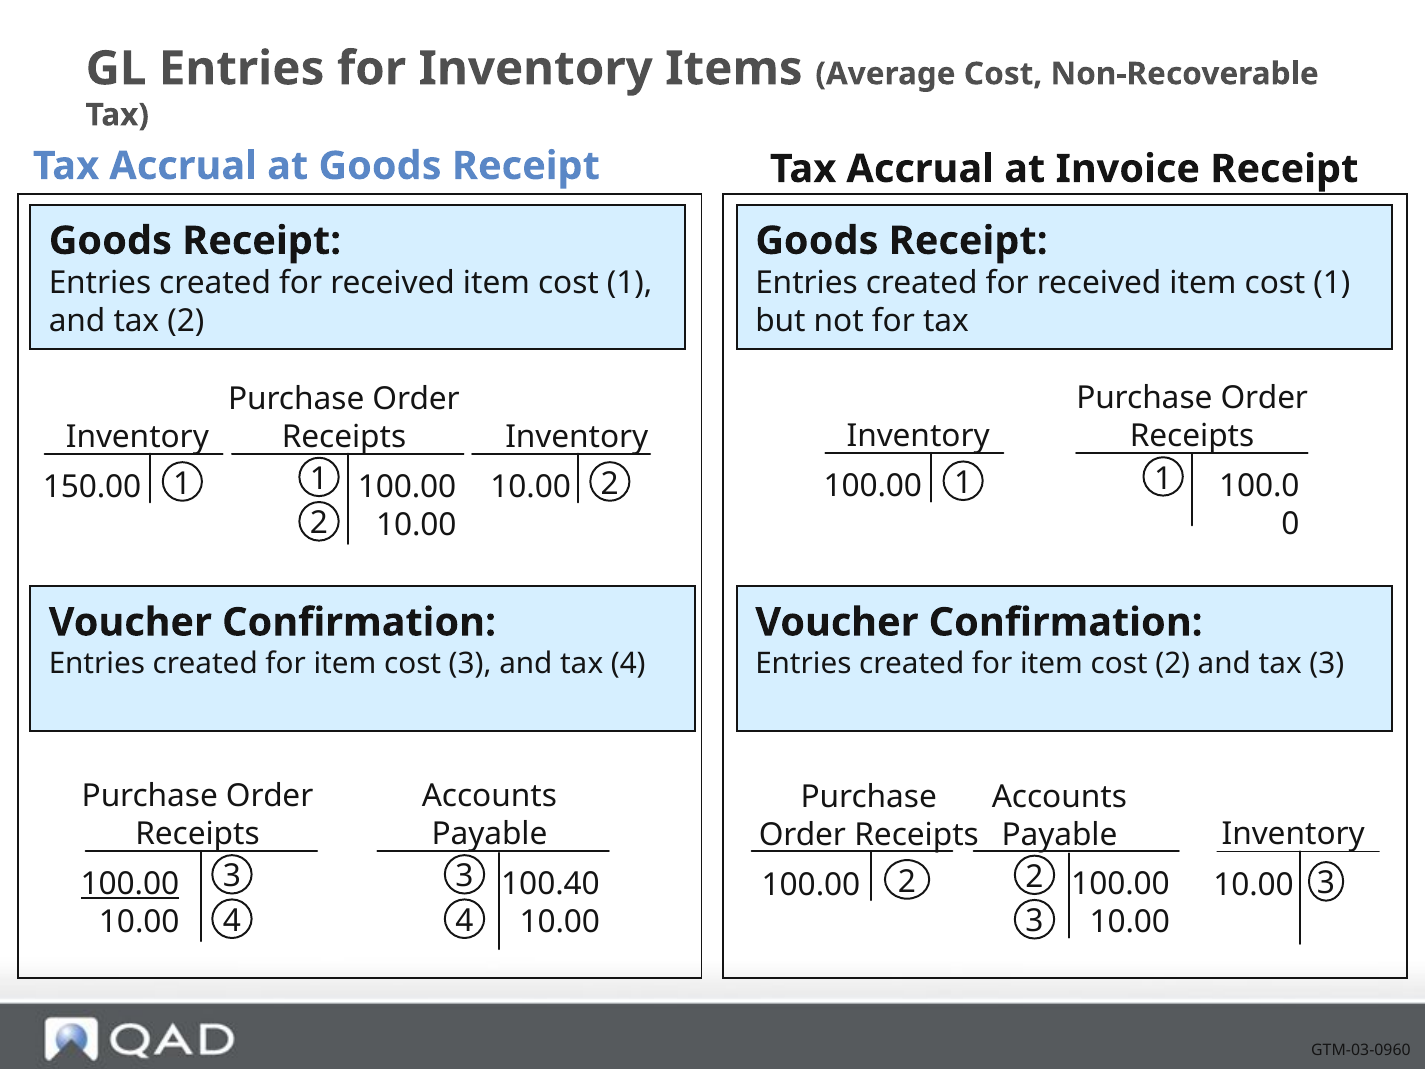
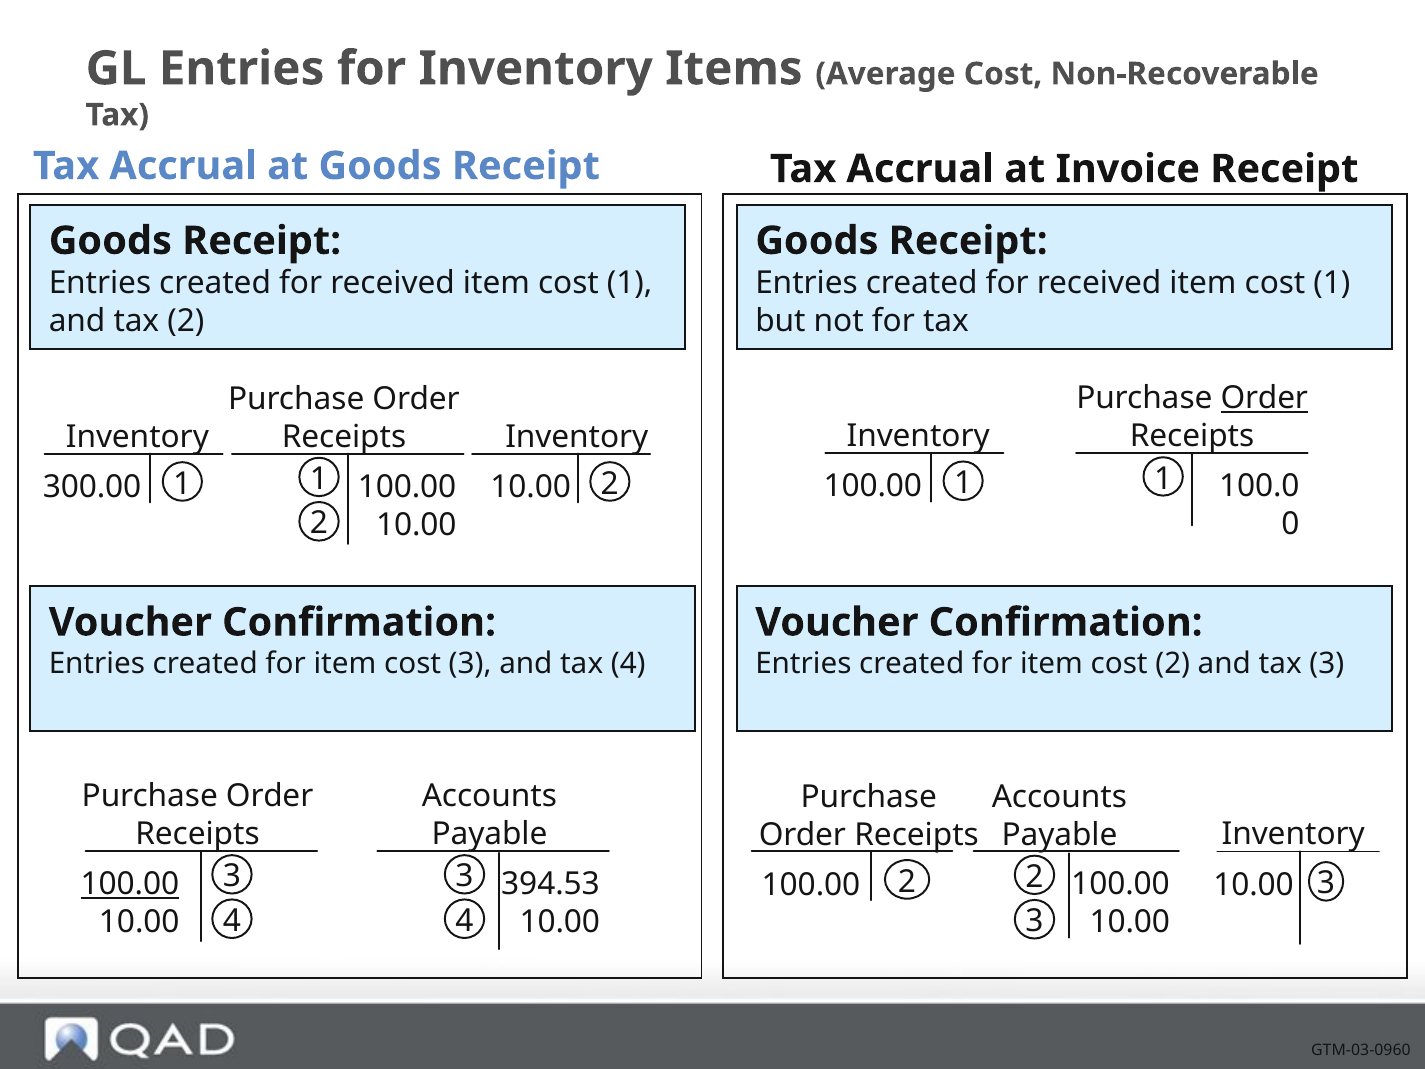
Order at (1264, 398) underline: none -> present
150.00: 150.00 -> 300.00
100.40: 100.40 -> 394.53
